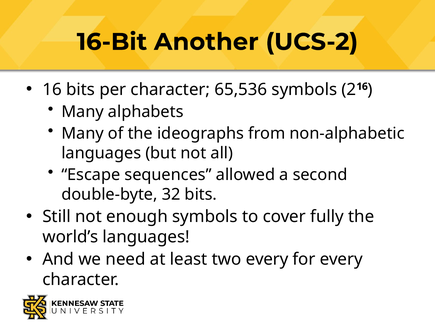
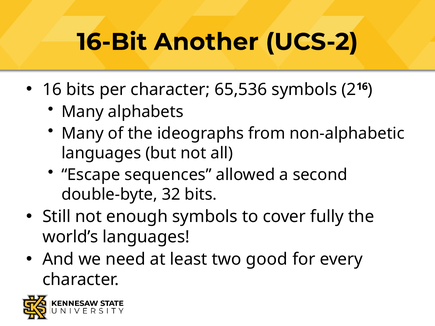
two every: every -> good
